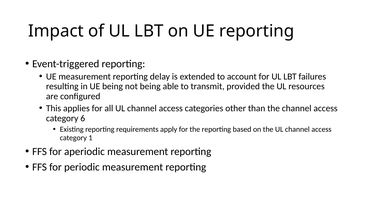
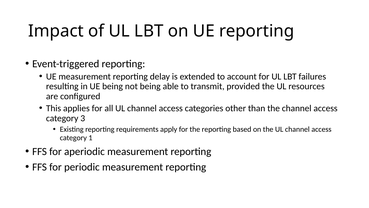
6: 6 -> 3
